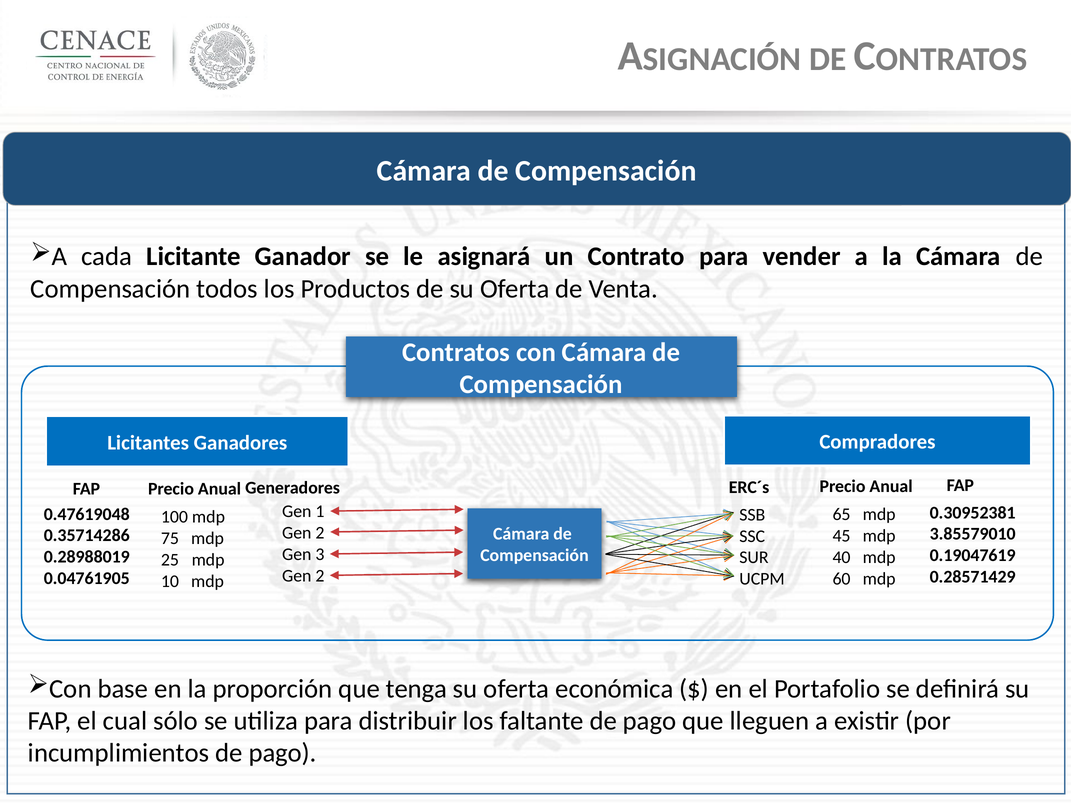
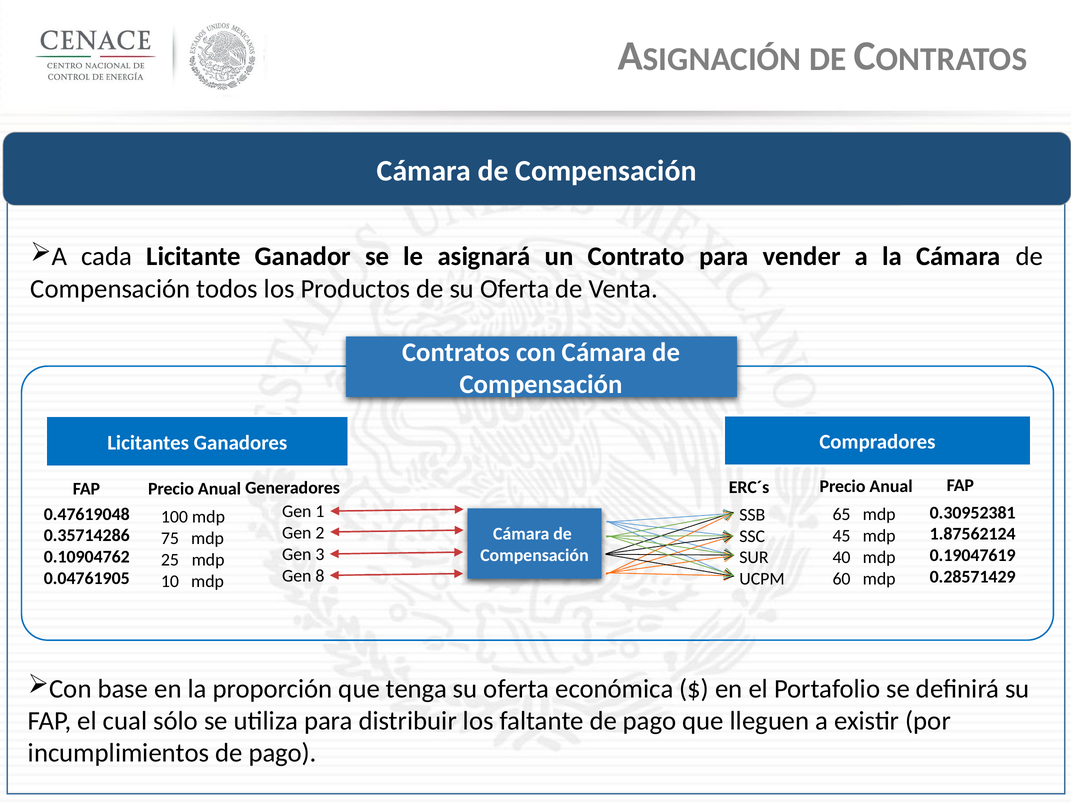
3.85579010: 3.85579010 -> 1.87562124
0.28988019: 0.28988019 -> 0.10904762
2 at (320, 576): 2 -> 8
